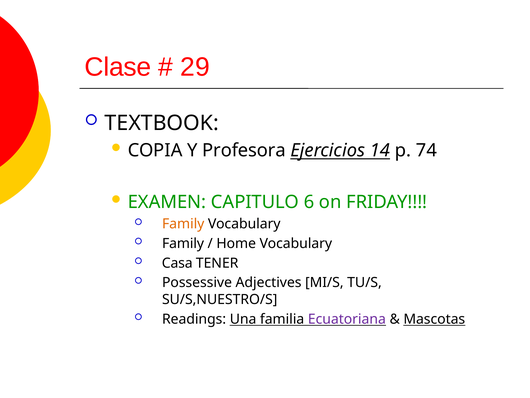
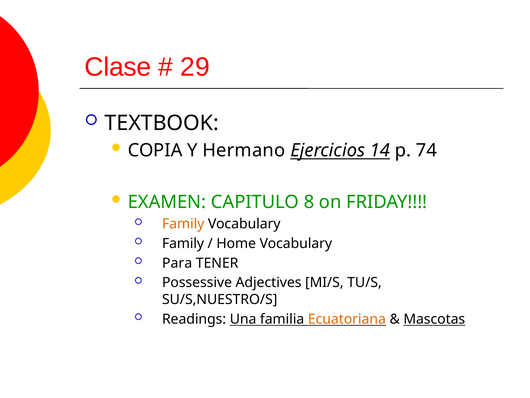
Profesora: Profesora -> Hermano
6: 6 -> 8
Casa: Casa -> Para
Ecuatoriana colour: purple -> orange
